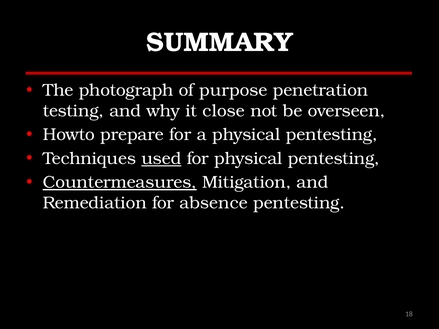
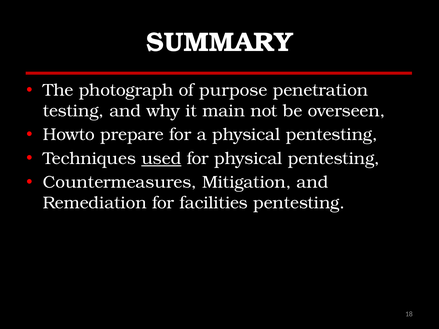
close: close -> main
Countermeasures underline: present -> none
absence: absence -> facilities
